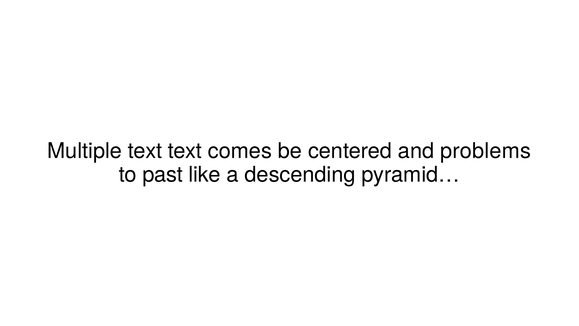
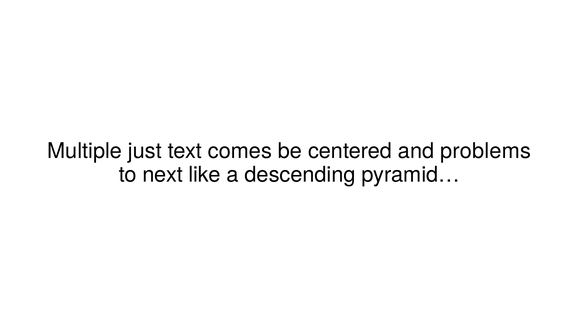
Multiple text: text -> just
past: past -> next
